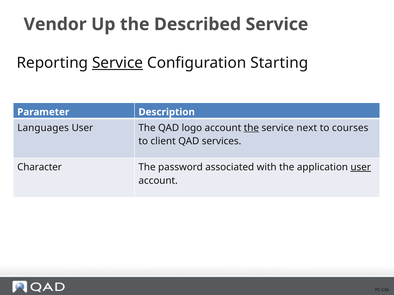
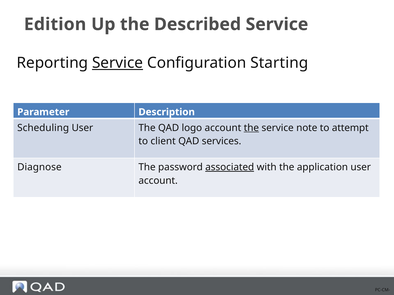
Vendor: Vendor -> Edition
Languages: Languages -> Scheduling
next: next -> note
courses: courses -> attempt
Character: Character -> Diagnose
associated underline: none -> present
user at (361, 167) underline: present -> none
